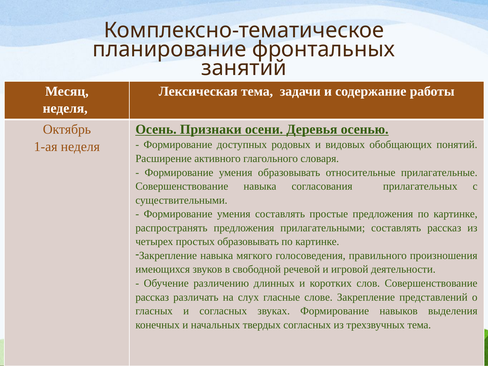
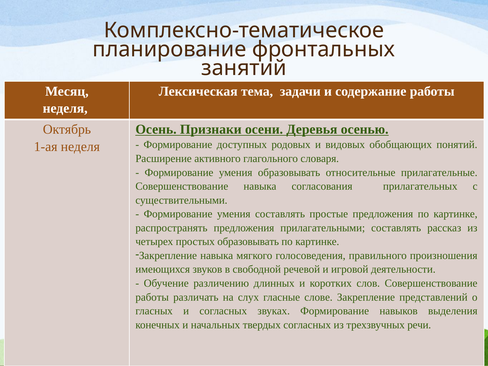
рассказ at (152, 297): рассказ -> работы
трехзвучных тема: тема -> речи
